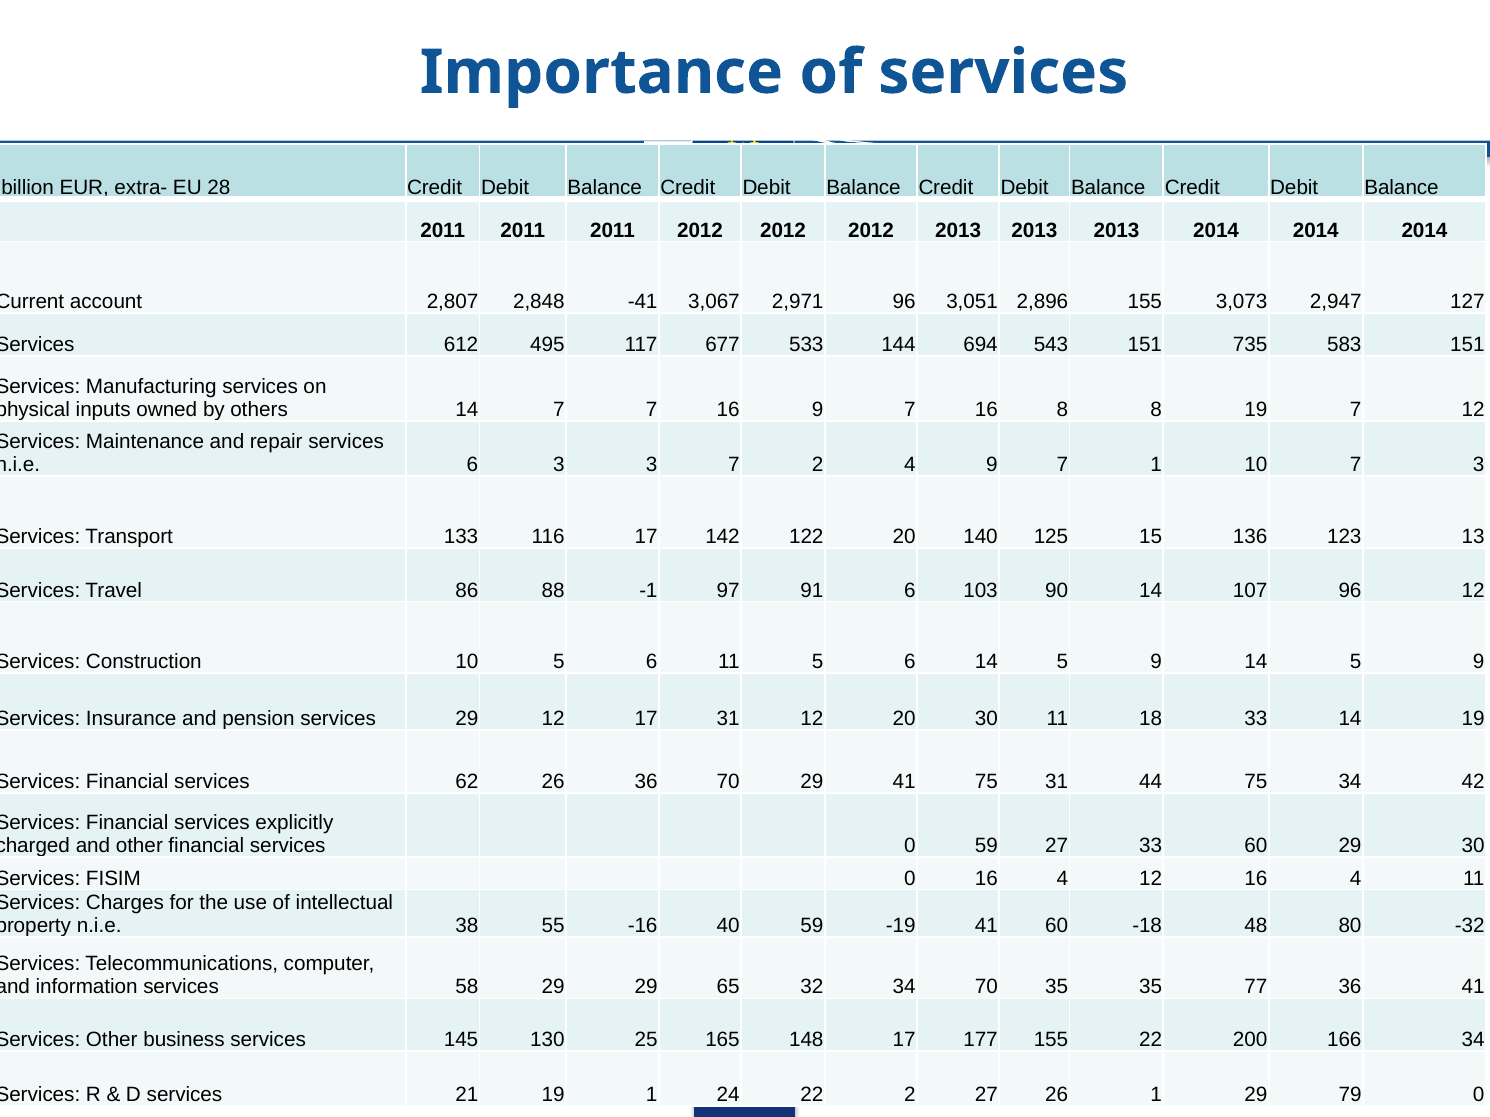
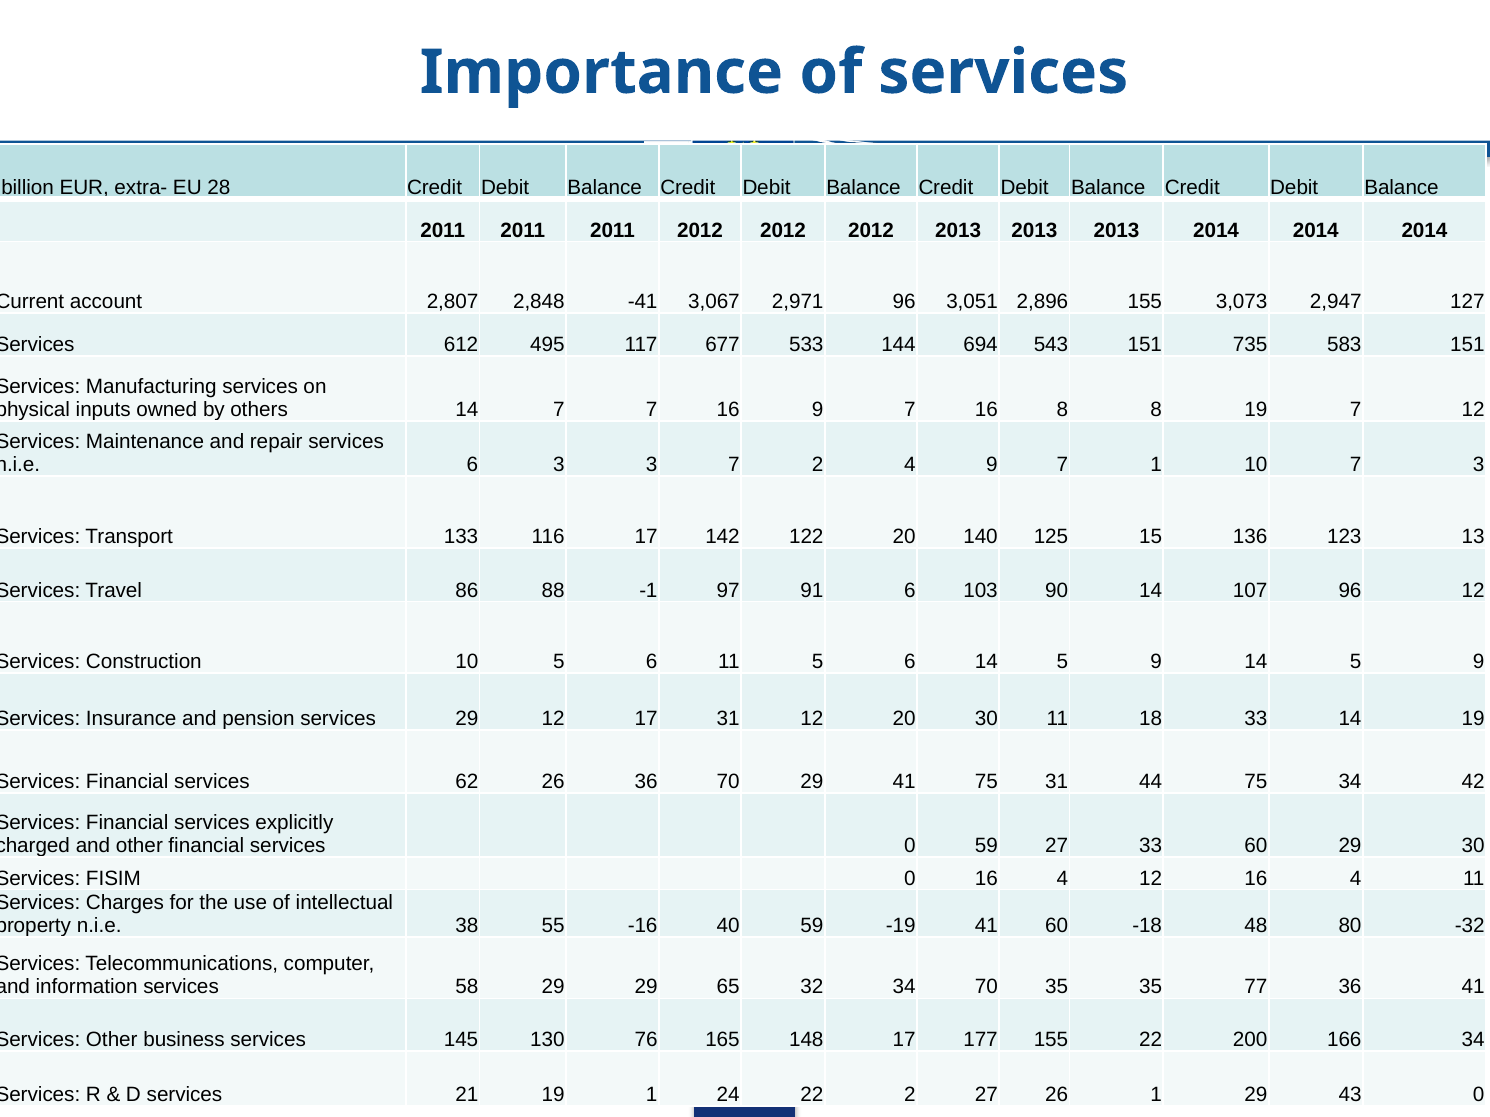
25: 25 -> 76
79: 79 -> 43
